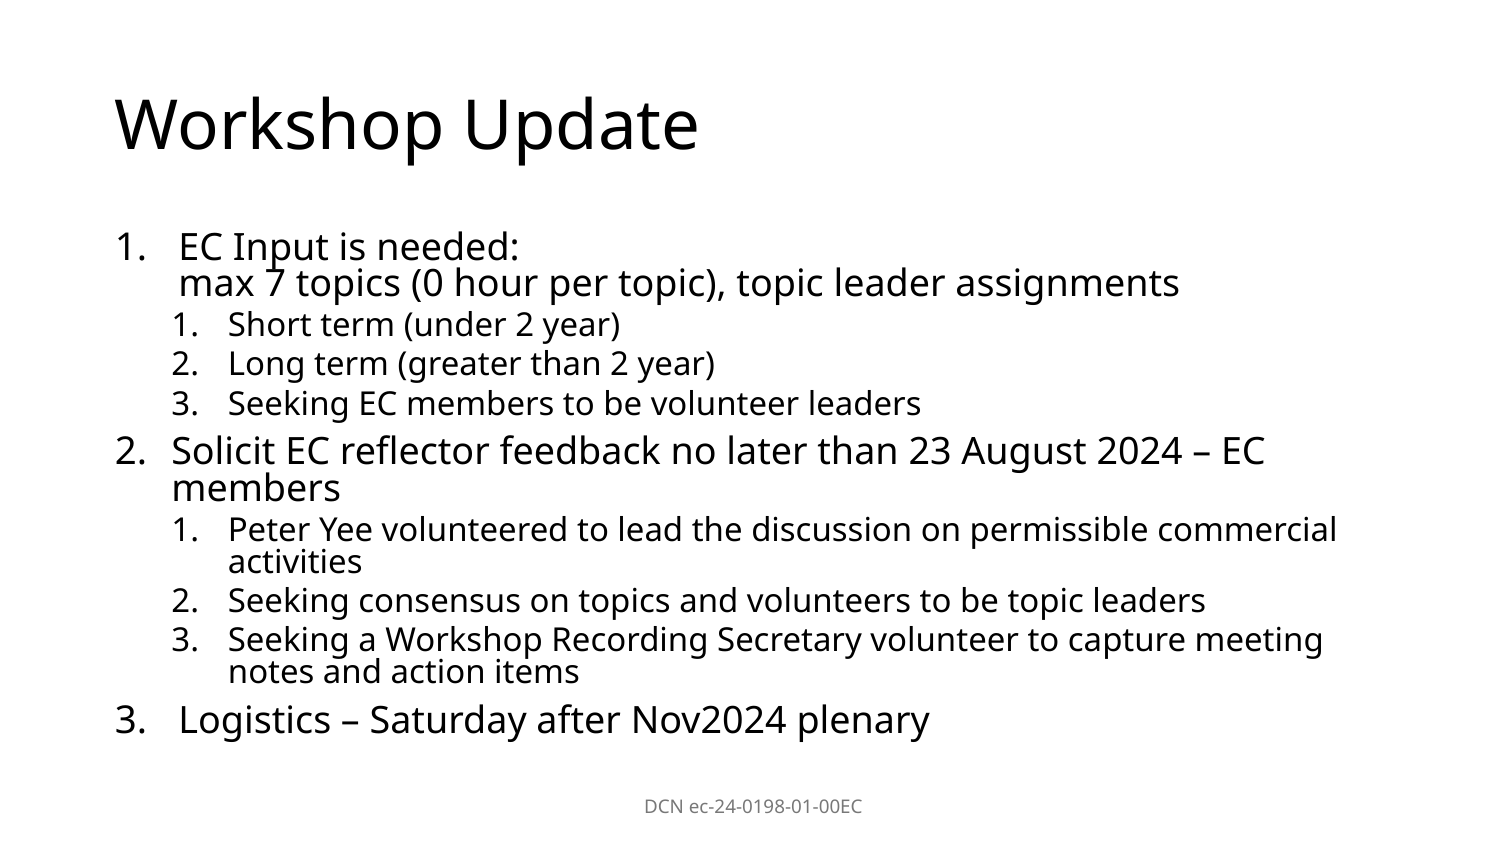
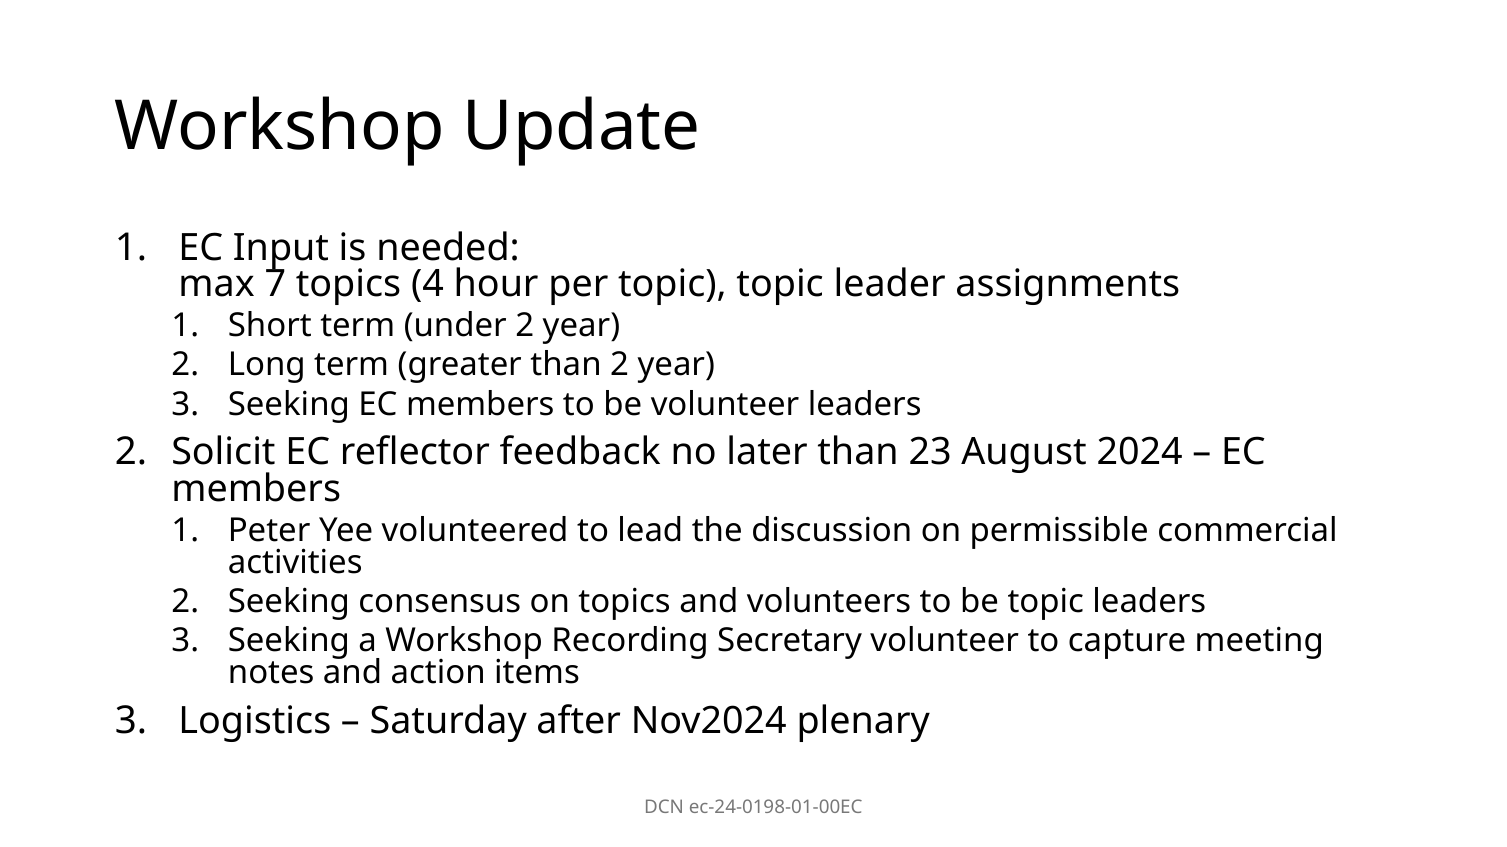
0: 0 -> 4
